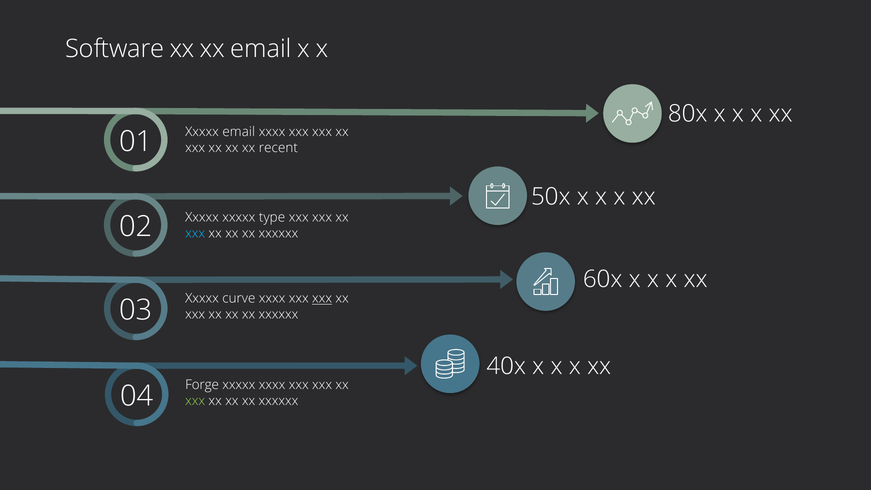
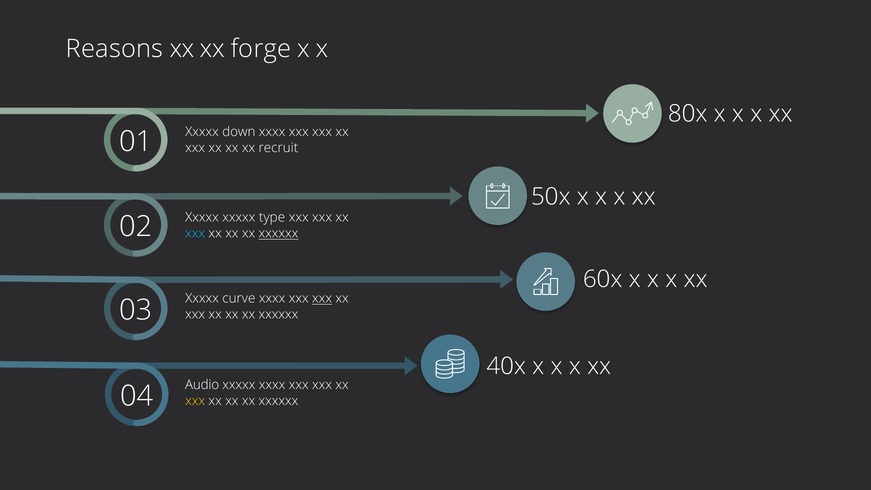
Software: Software -> Reasons
xx email: email -> forge
Xxxxx email: email -> down
recent: recent -> recruit
xxxxxx at (278, 233) underline: none -> present
Forge: Forge -> Audio
xxx at (195, 401) colour: light green -> yellow
